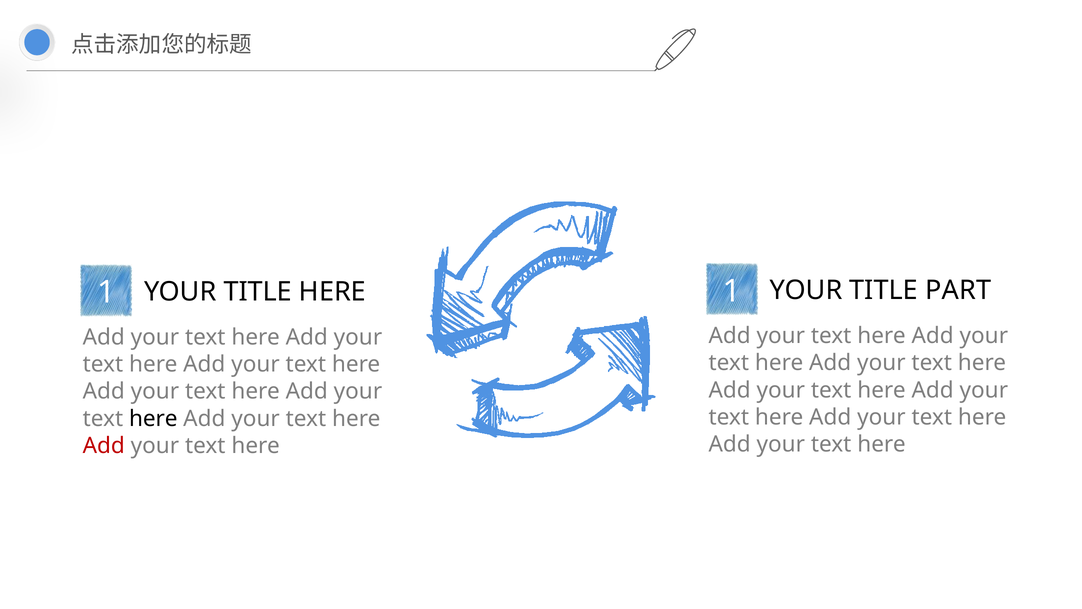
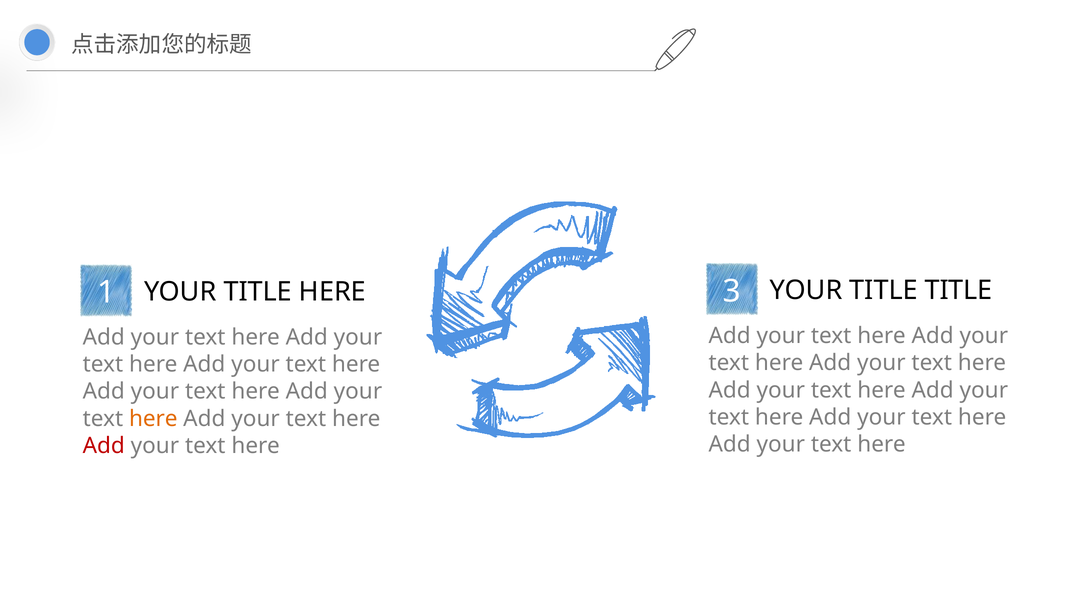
TITLE PART: PART -> TITLE
HERE 1: 1 -> 3
here at (153, 418) colour: black -> orange
